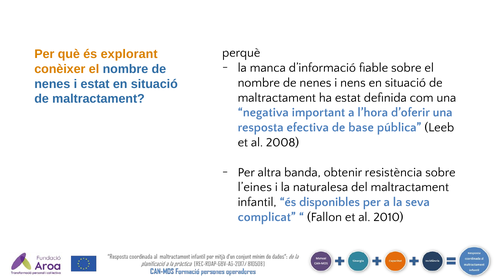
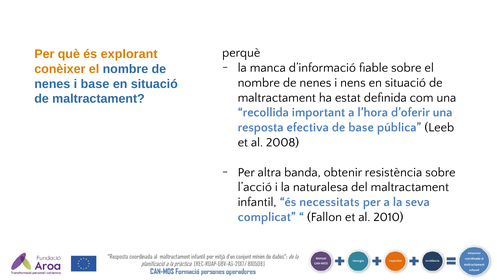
i estat: estat -> base
negativa: negativa -> recollida
l’eines: l’eines -> l’acció
disponibles: disponibles -> necessitats
